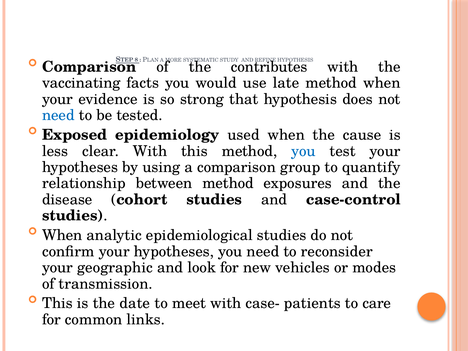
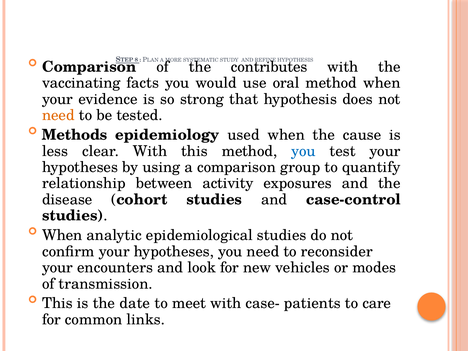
late: late -> oral
need at (58, 115) colour: blue -> orange
Exposed: Exposed -> Methods
between method: method -> activity
geographic: geographic -> encounters
